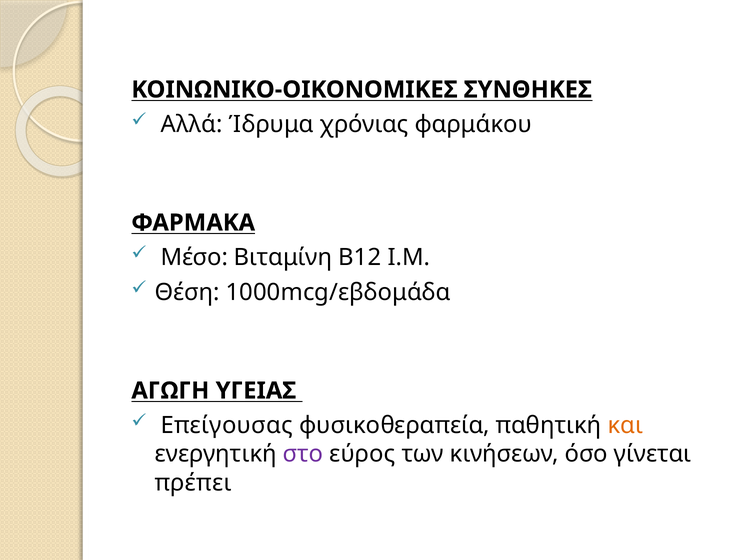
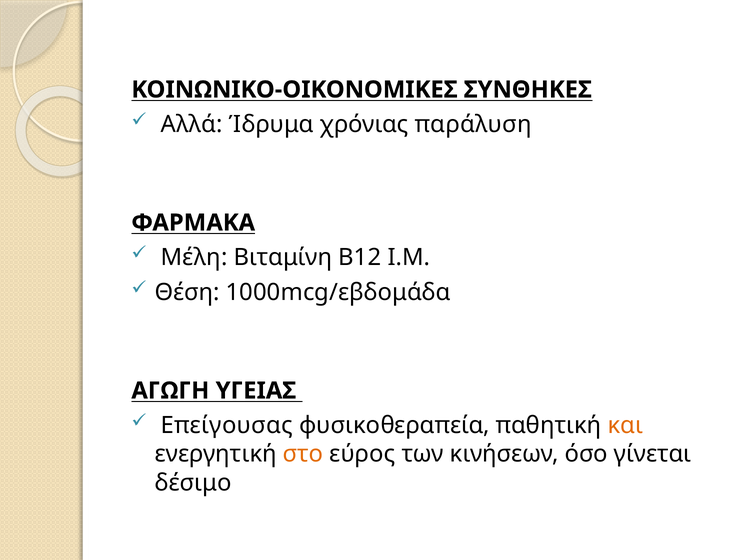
φαρμάκου: φαρμάκου -> παράλυση
Μέσο: Μέσο -> Μέλη
στο colour: purple -> orange
πρέπει: πρέπει -> δέσιμο
